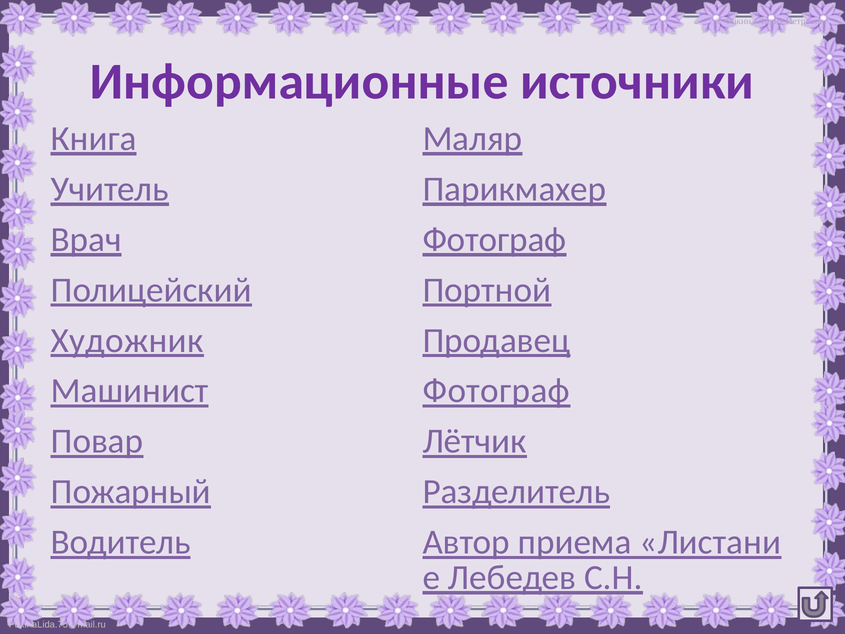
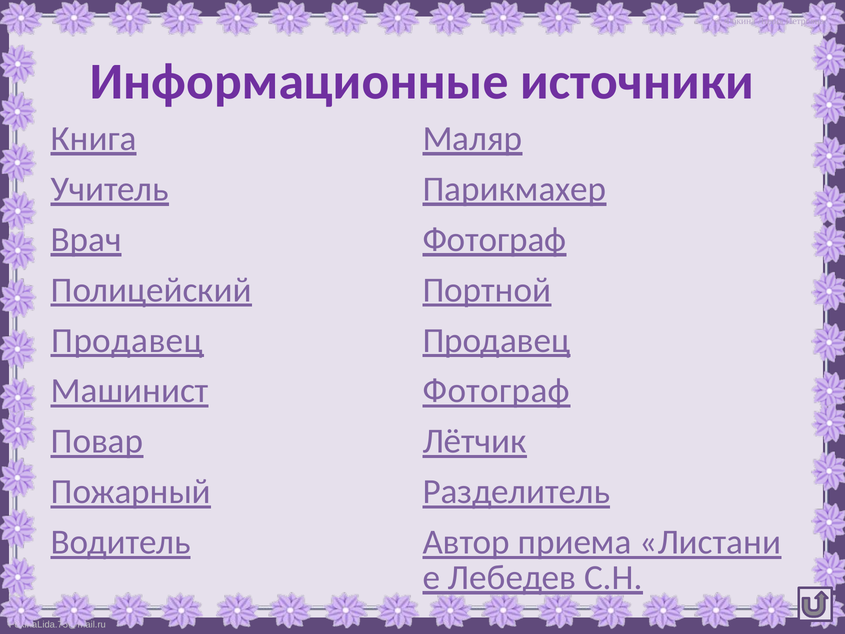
Художник at (127, 340): Художник -> Продавец
